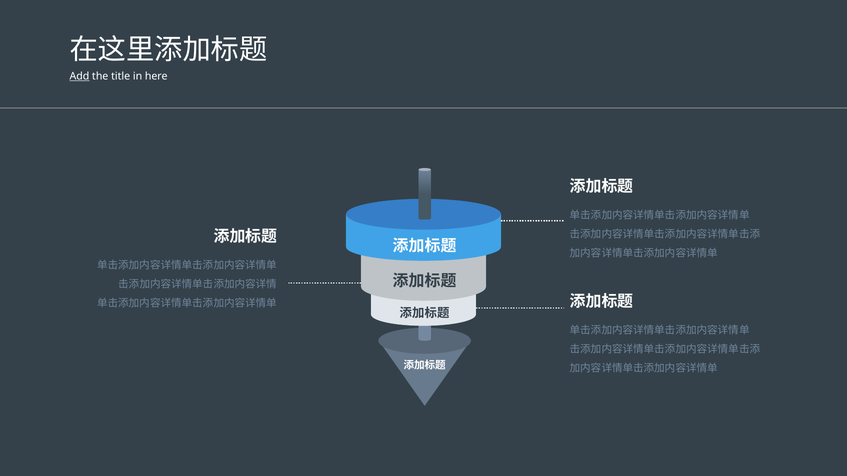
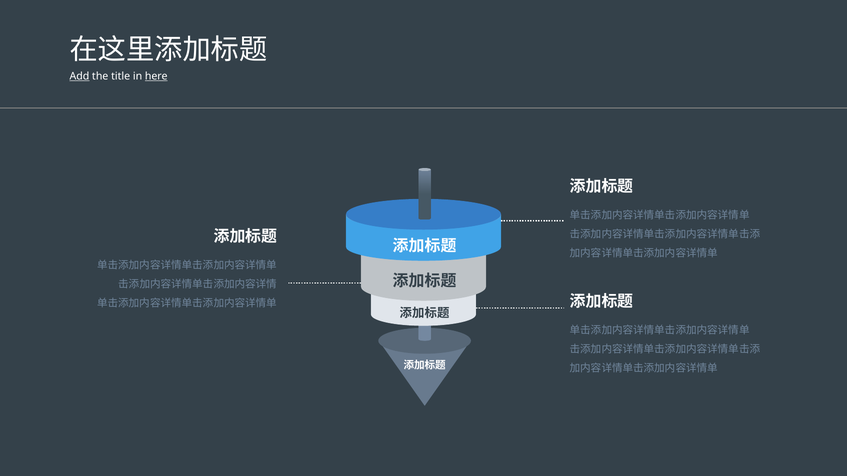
here underline: none -> present
